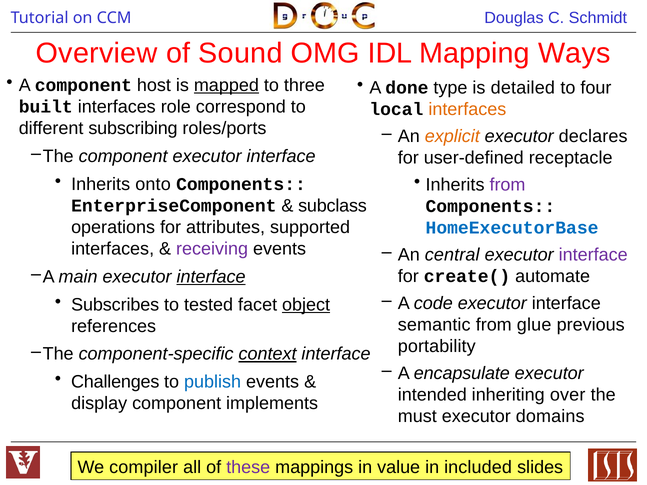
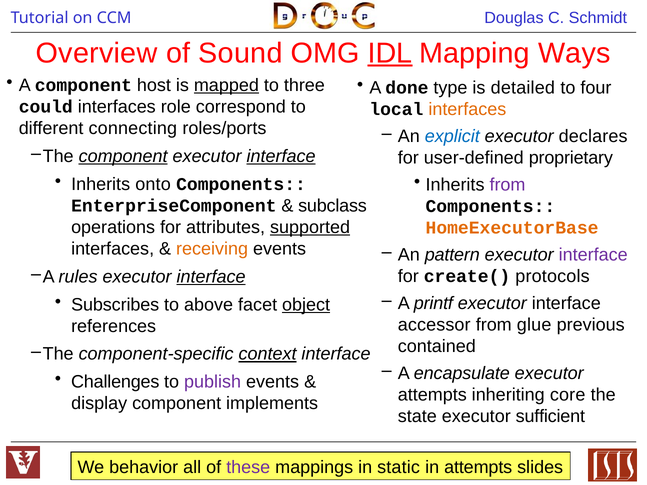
IDL underline: none -> present
built: built -> could
subscribing: subscribing -> connecting
explicit colour: orange -> blue
component at (123, 156) underline: none -> present
interface at (281, 156) underline: none -> present
receptacle: receptacle -> proprietary
supported underline: none -> present
HomeExecutorBase colour: blue -> orange
receiving colour: purple -> orange
central: central -> pattern
main: main -> rules
automate: automate -> protocols
code: code -> printf
tested: tested -> above
semantic: semantic -> accessor
portability: portability -> contained
publish colour: blue -> purple
intended at (432, 395): intended -> attempts
over: over -> core
must: must -> state
domains: domains -> sufficient
compiler: compiler -> behavior
value: value -> static
in included: included -> attempts
